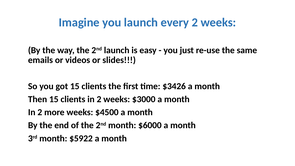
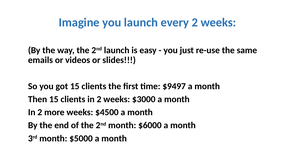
$3426: $3426 -> $9497
$5922: $5922 -> $5000
